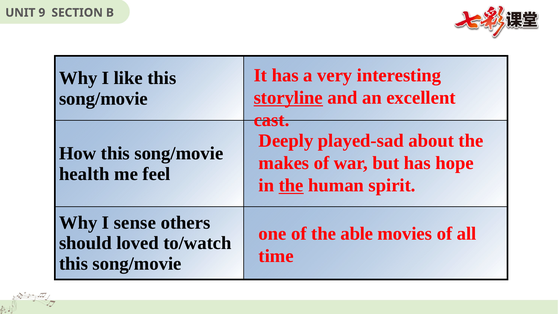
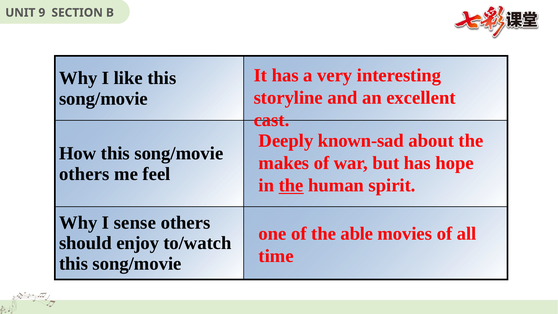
storyline underline: present -> none
played-sad: played-sad -> known-sad
health at (84, 174): health -> others
loved: loved -> enjoy
